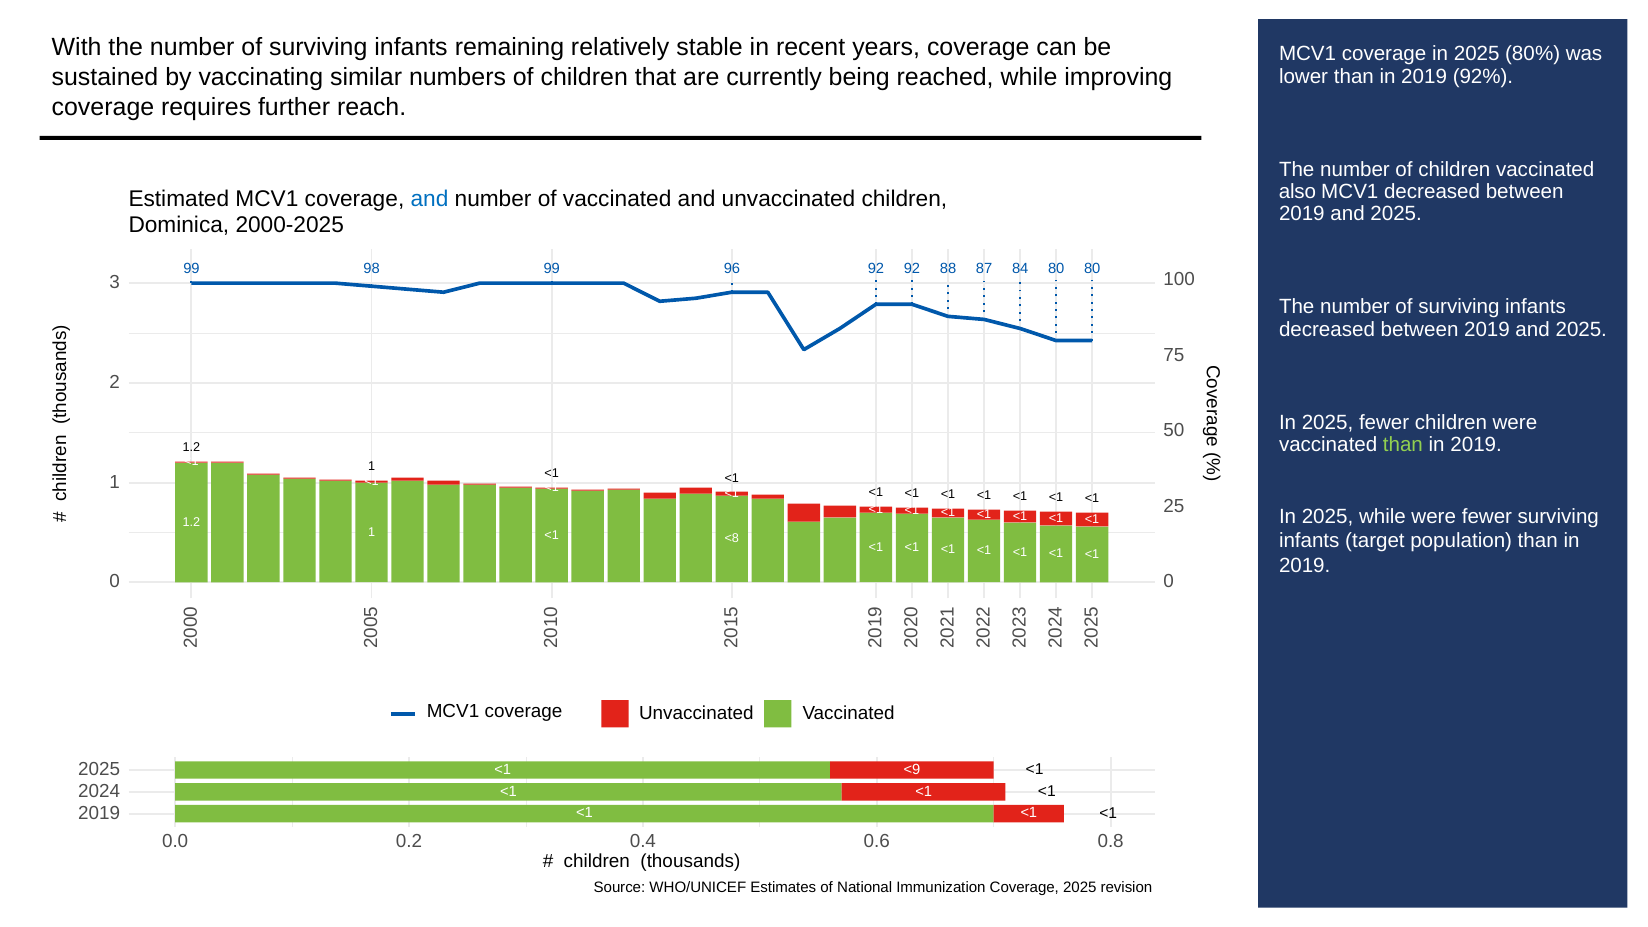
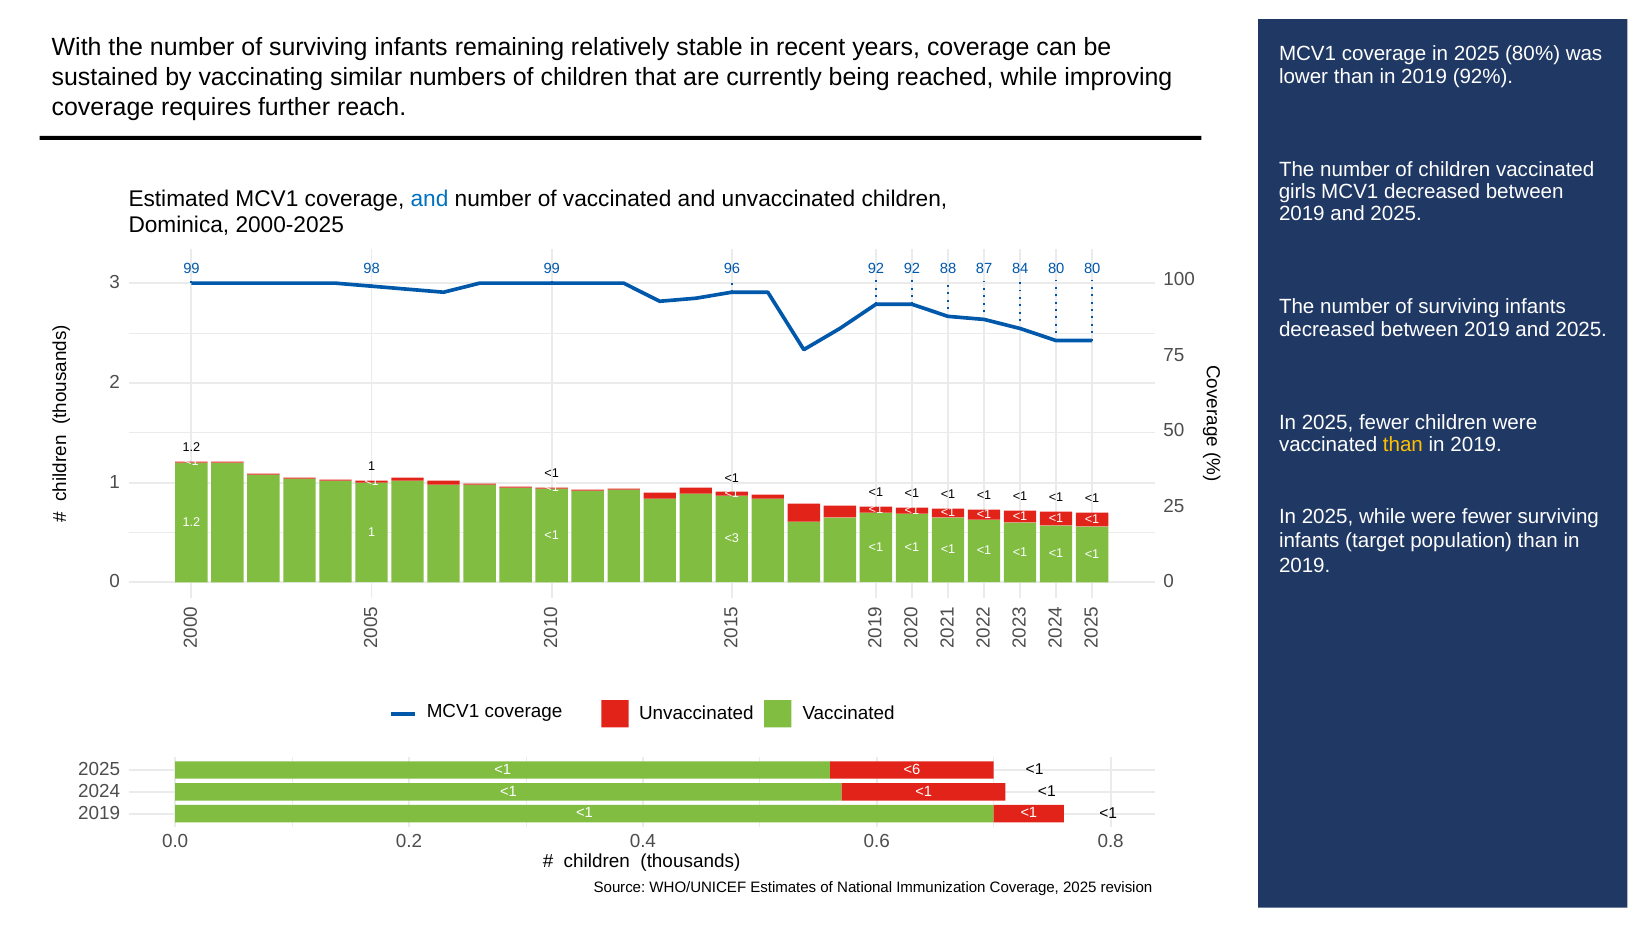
also: also -> girls
than at (1403, 445) colour: light green -> yellow
<8: <8 -> <3
<9: <9 -> <6
